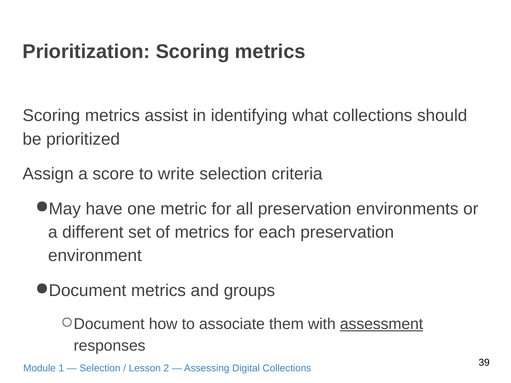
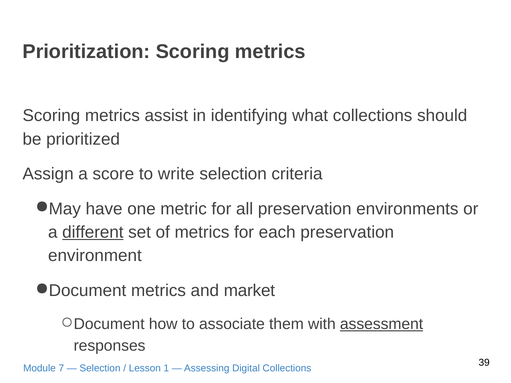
different underline: none -> present
groups: groups -> market
1: 1 -> 7
2: 2 -> 1
